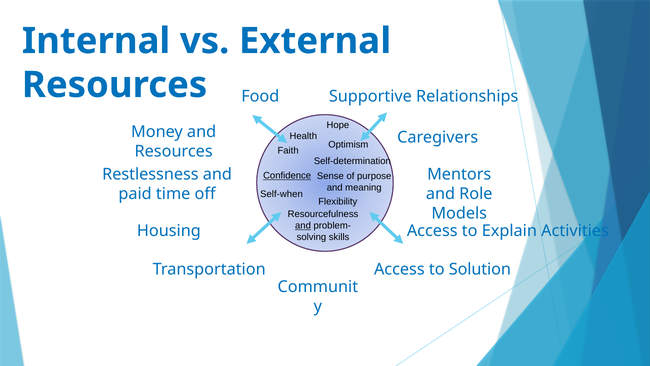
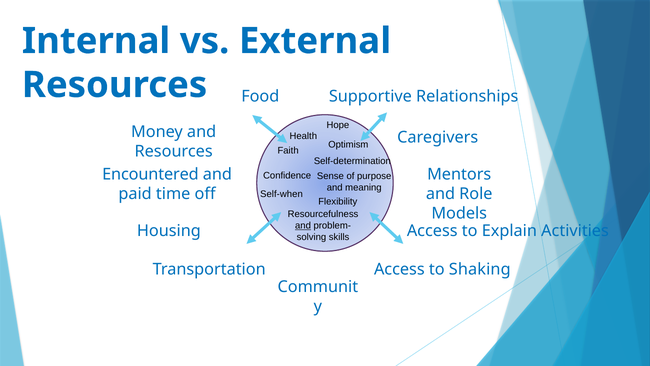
Restlessness: Restlessness -> Encountered
Confidence underline: present -> none
Solution: Solution -> Shaking
